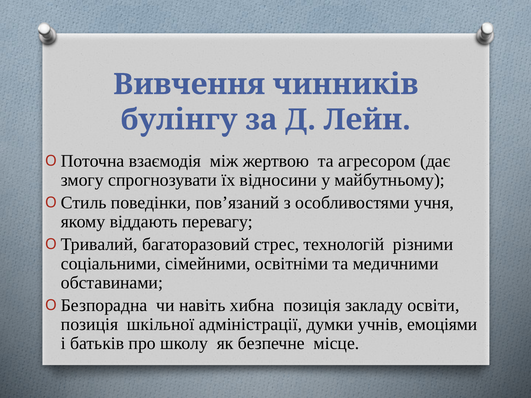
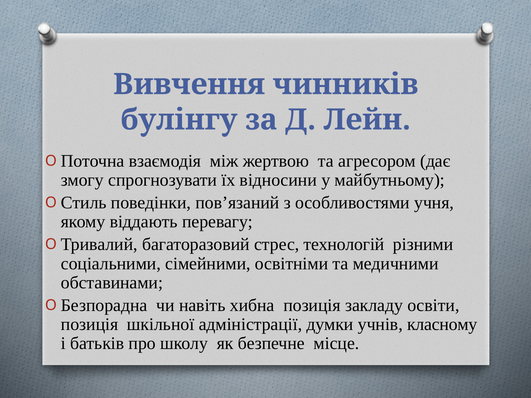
емоціями: емоціями -> класному
